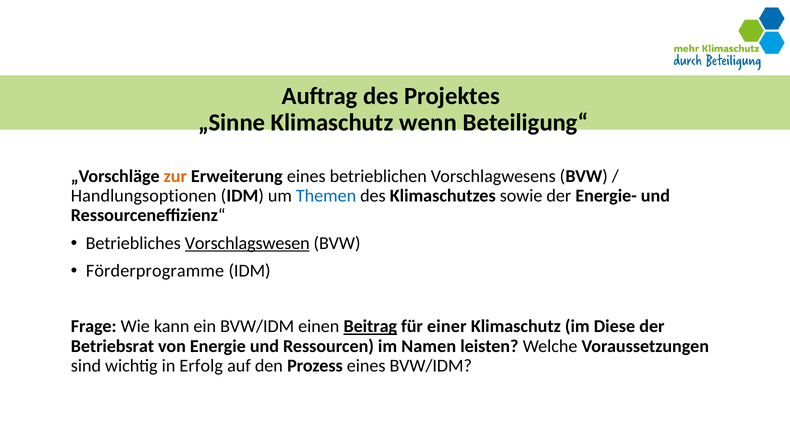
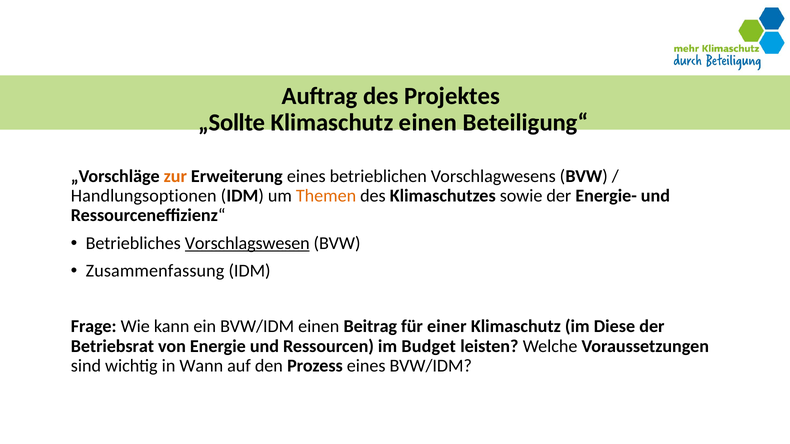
„Sinne: „Sinne -> „Sollte
Klimaschutz wenn: wenn -> einen
Themen colour: blue -> orange
Förderprogramme: Förderprogramme -> Zusammenfassung
Beitrag underline: present -> none
Namen: Namen -> Budget
Erfolg: Erfolg -> Wann
